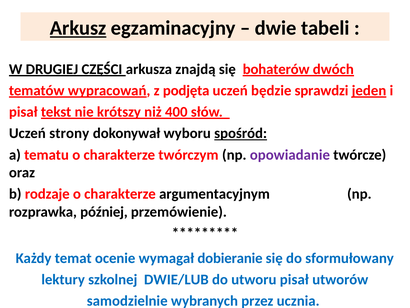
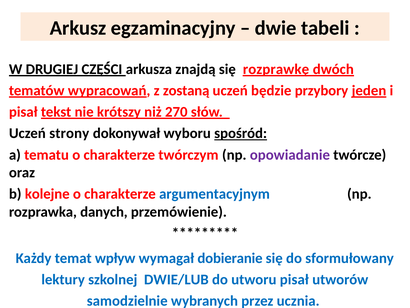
Arkusz underline: present -> none
bohaterów: bohaterów -> rozprawkę
podjęta: podjęta -> zostaną
sprawdzi: sprawdzi -> przybory
400: 400 -> 270
rodzaje: rodzaje -> kolejne
argumentacyjnym colour: black -> blue
później: później -> danych
ocenie: ocenie -> wpływ
